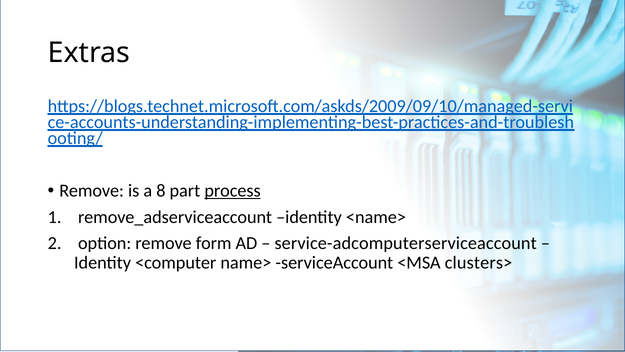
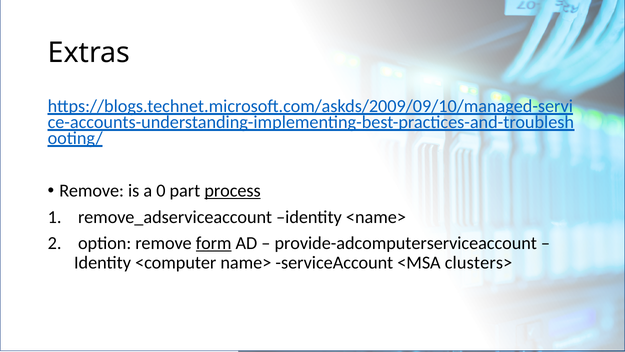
8: 8 -> 0
form underline: none -> present
service-adcomputerserviceaccount: service-adcomputerserviceaccount -> provide-adcomputerserviceaccount
